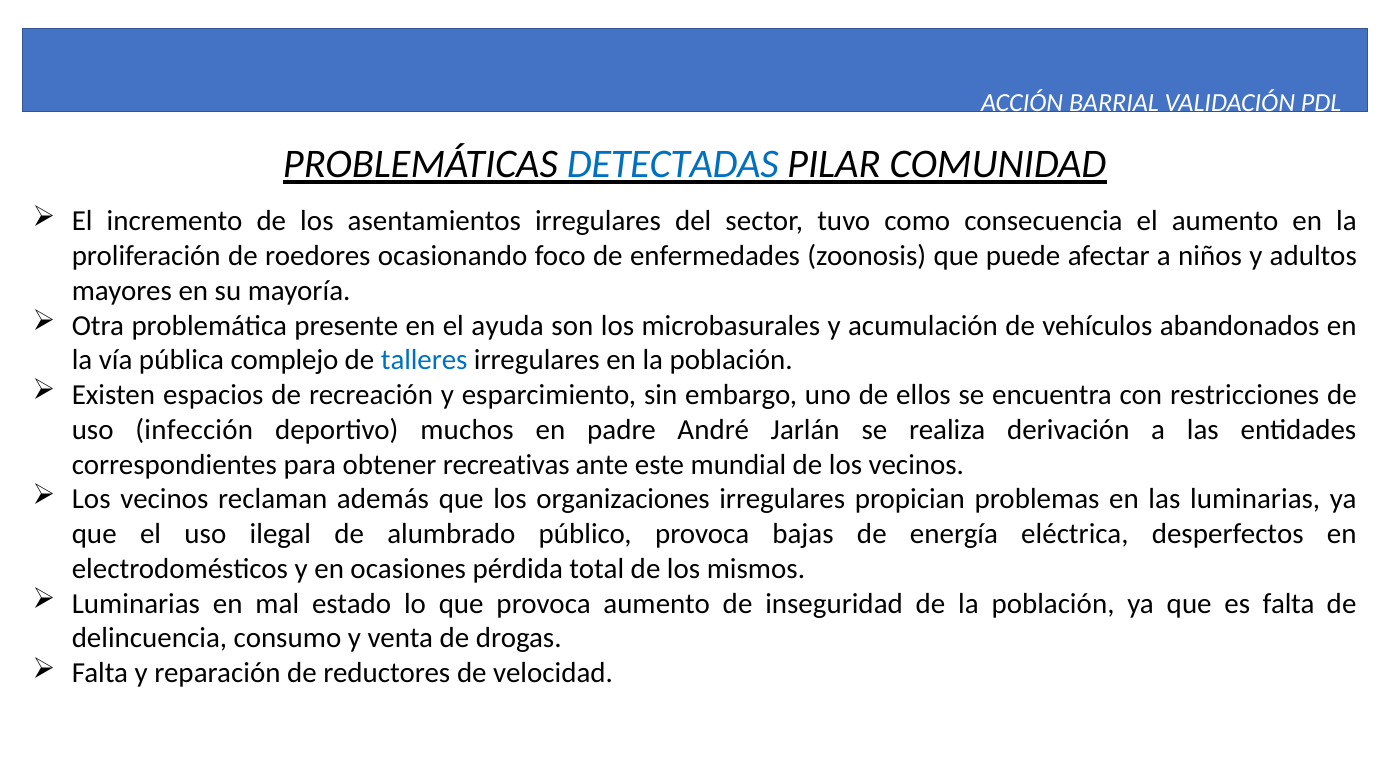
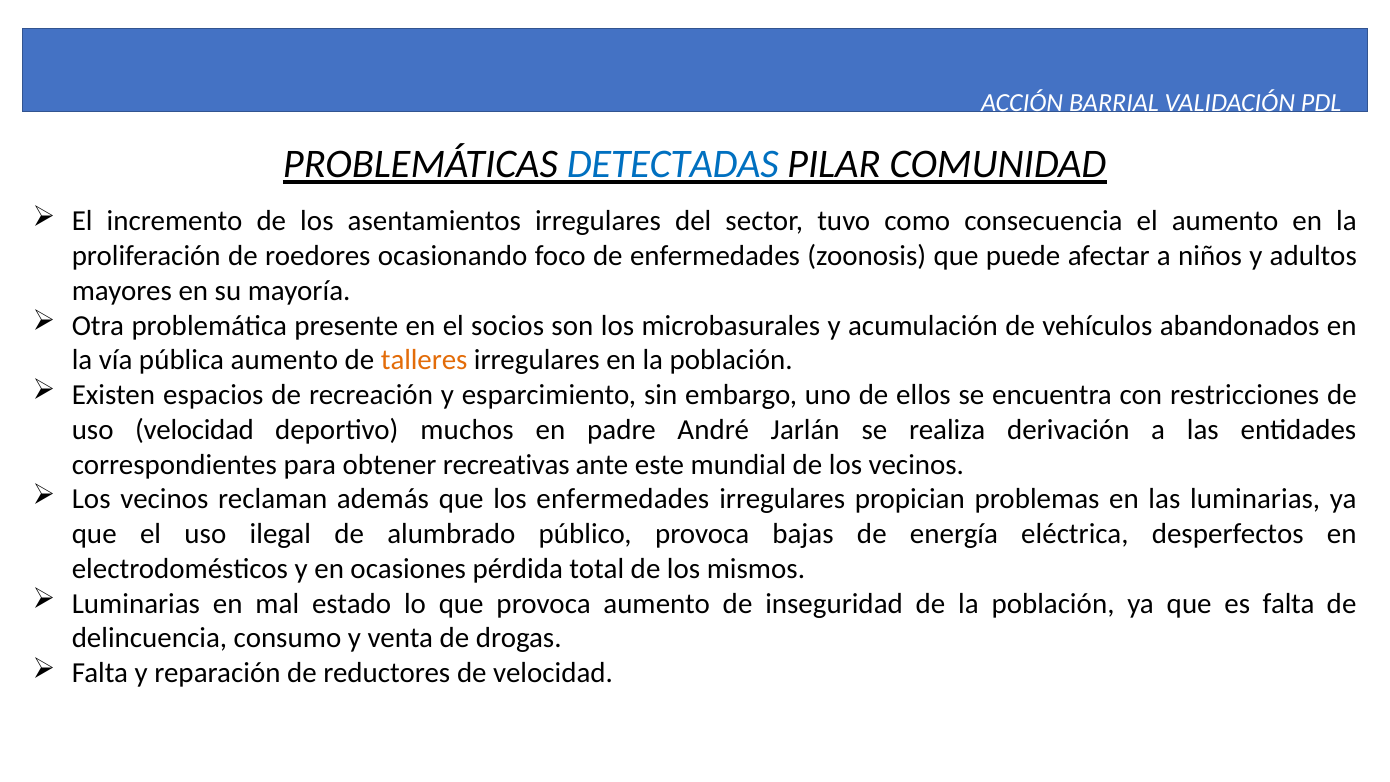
ayuda: ayuda -> socios
pública complejo: complejo -> aumento
talleres colour: blue -> orange
uso infección: infección -> velocidad
los organizaciones: organizaciones -> enfermedades
